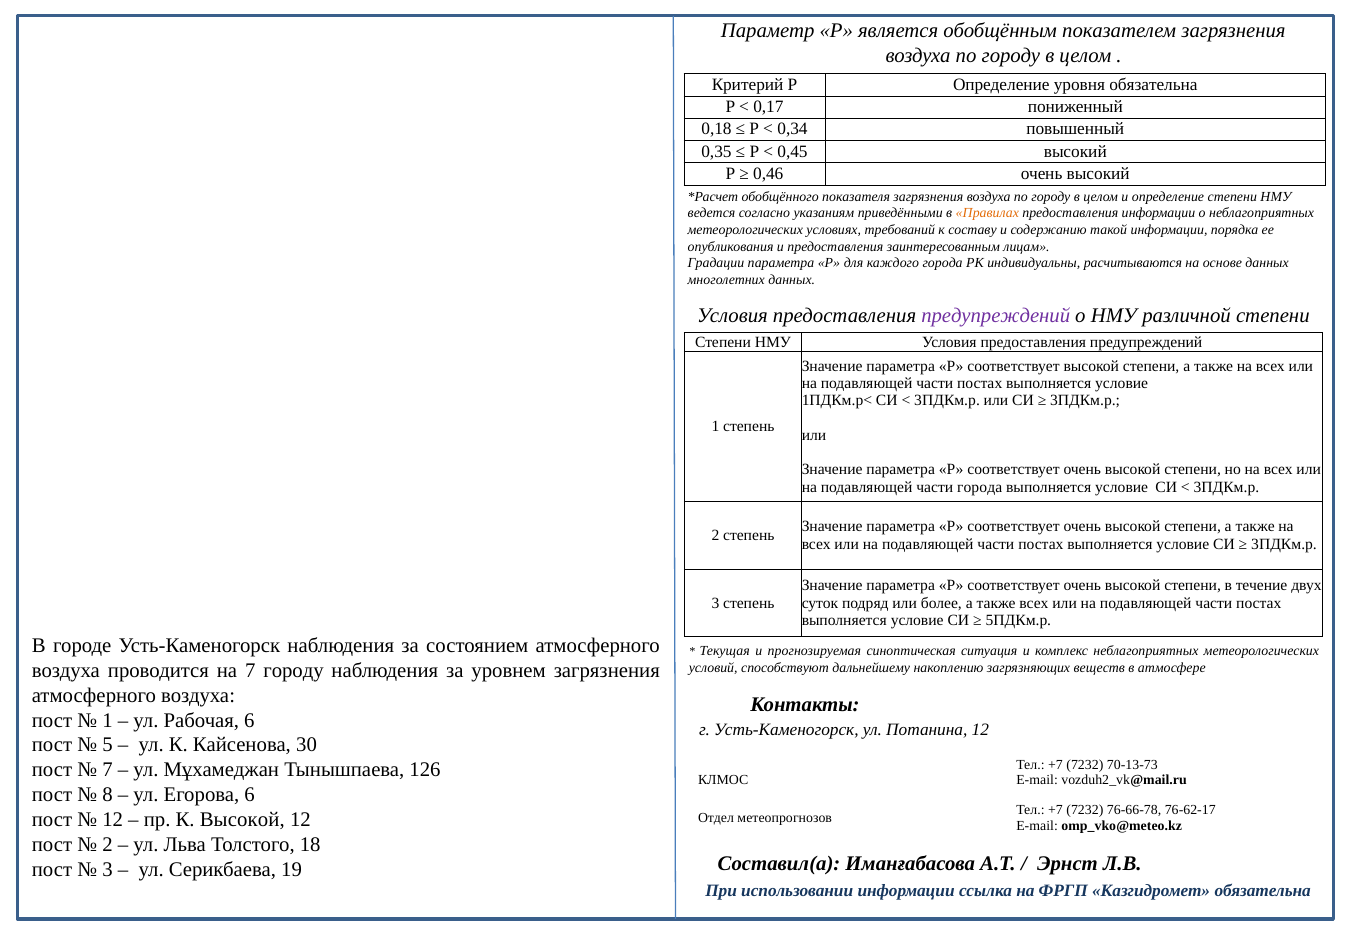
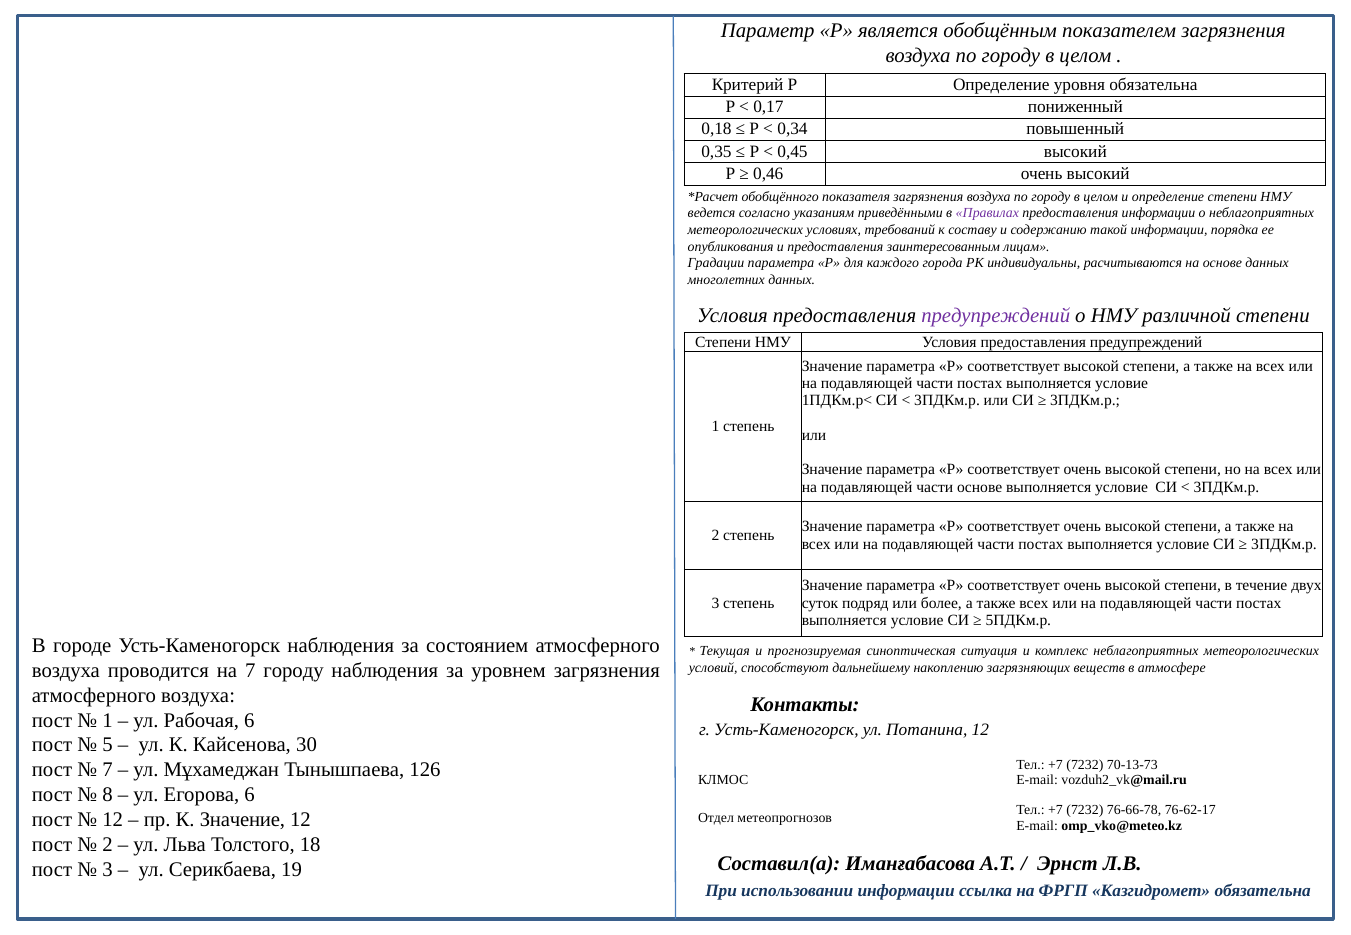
Правилах colour: orange -> purple
части города: города -> основе
К Высокой: Высокой -> Значение
